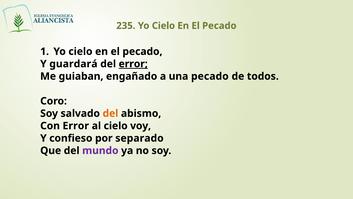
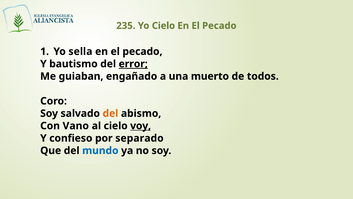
cielo at (80, 51): cielo -> sella
guardará: guardará -> bautismo
una pecado: pecado -> muerto
Con Error: Error -> Vano
voy underline: none -> present
mundo colour: purple -> blue
